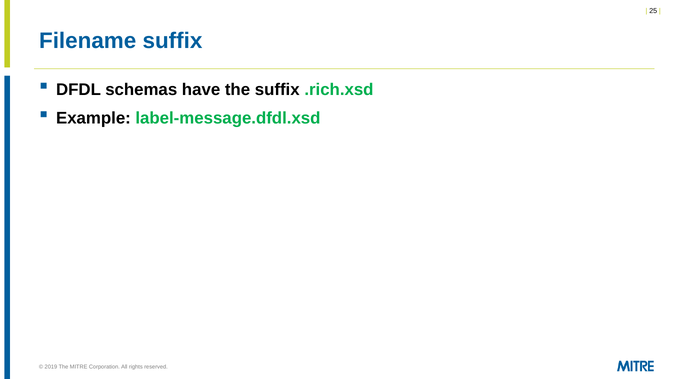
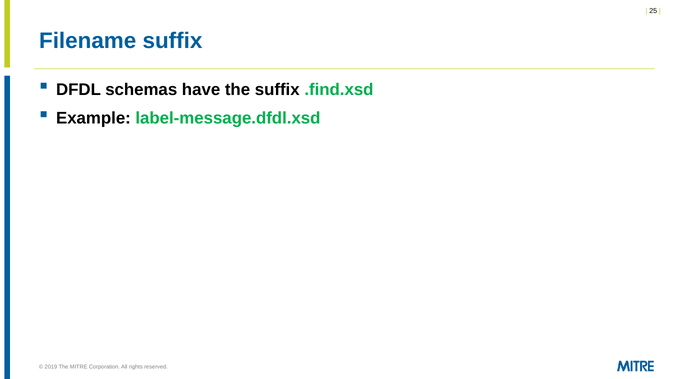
.rich.xsd: .rich.xsd -> .find.xsd
